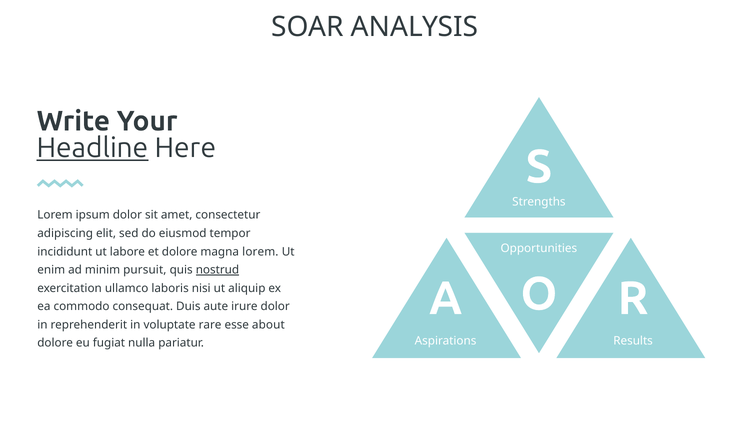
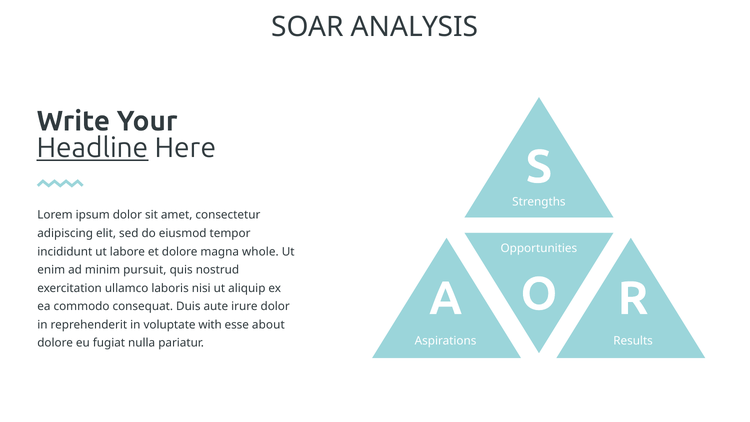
magna lorem: lorem -> whole
nostrud underline: present -> none
rare: rare -> with
